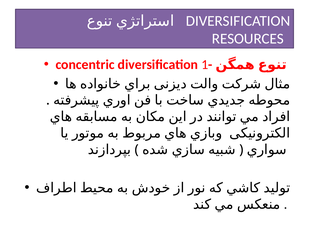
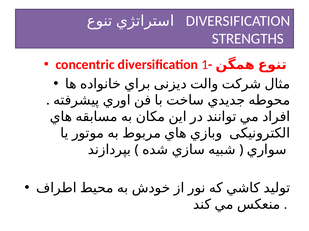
RESOURCES: RESOURCES -> STRENGTHS
